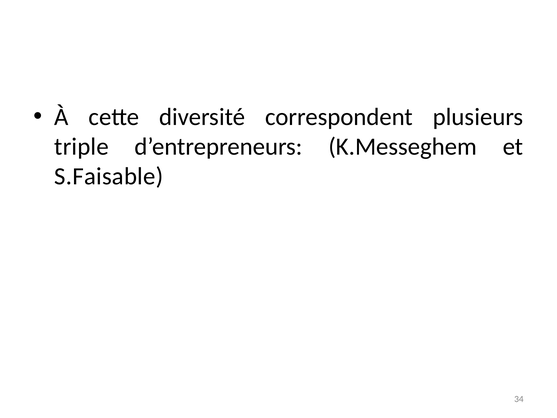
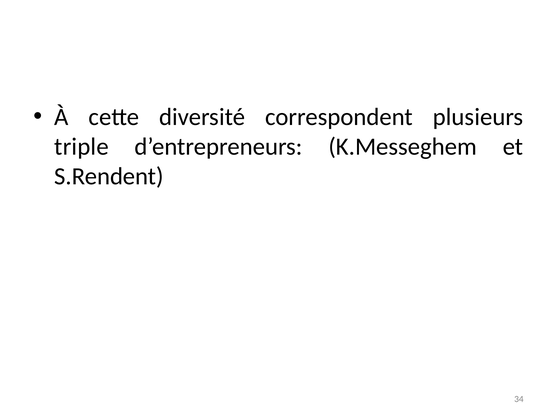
S.Faisable: S.Faisable -> S.Rendent
